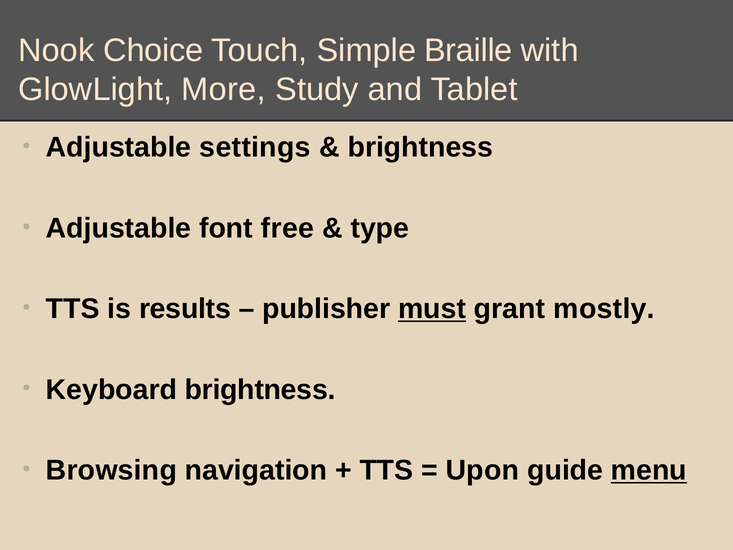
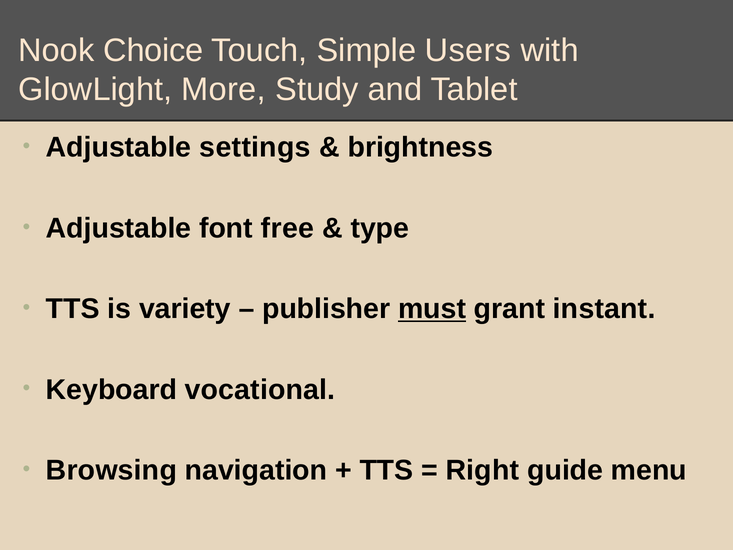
Braille: Braille -> Users
results: results -> variety
mostly: mostly -> instant
Keyboard brightness: brightness -> vocational
Upon: Upon -> Right
menu underline: present -> none
